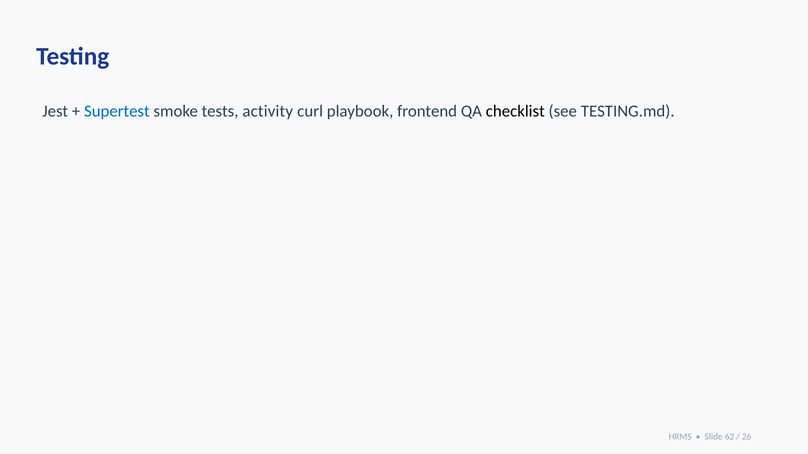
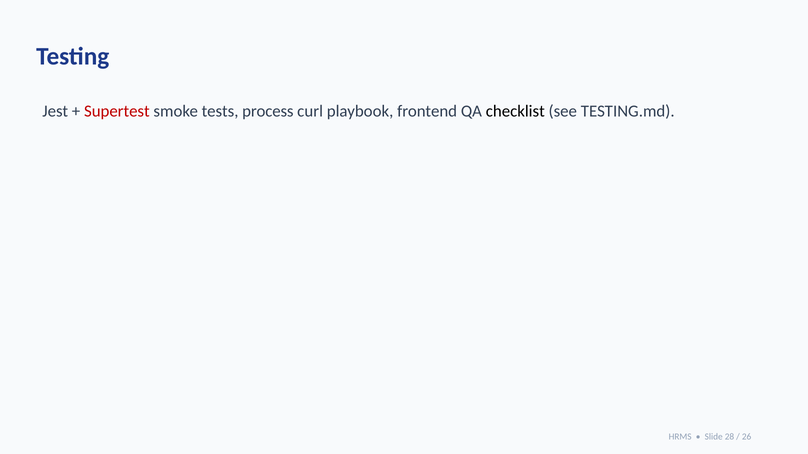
Supertest colour: blue -> red
activity: activity -> process
62: 62 -> 28
